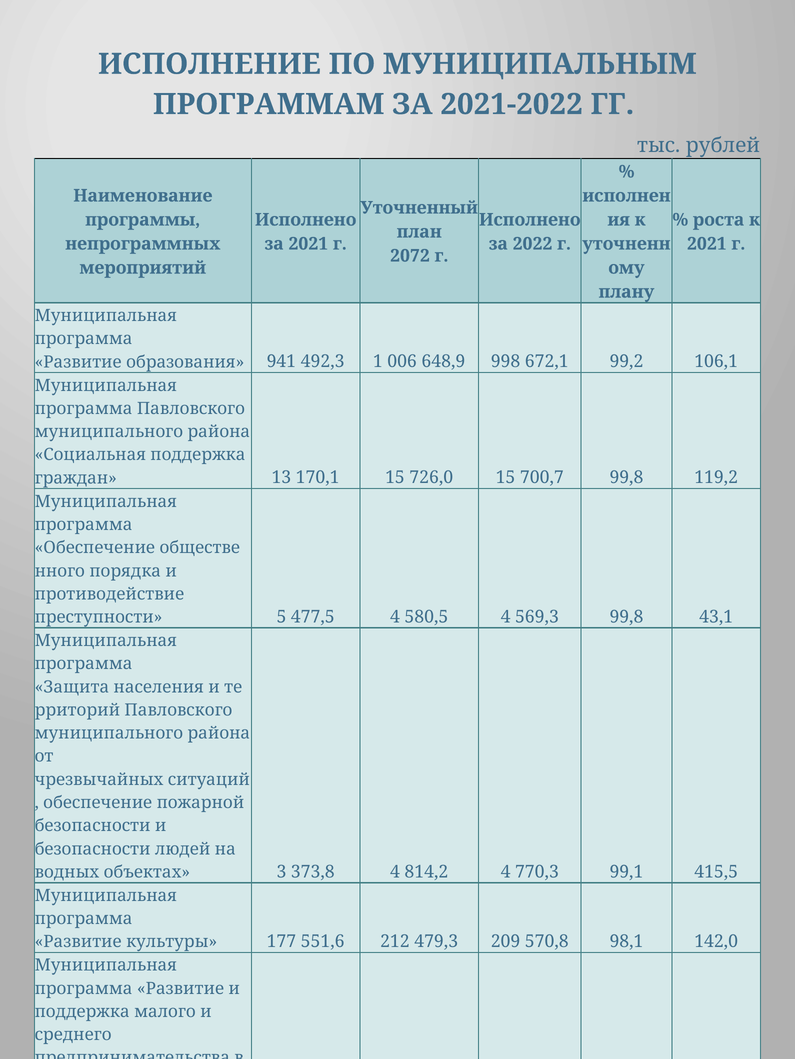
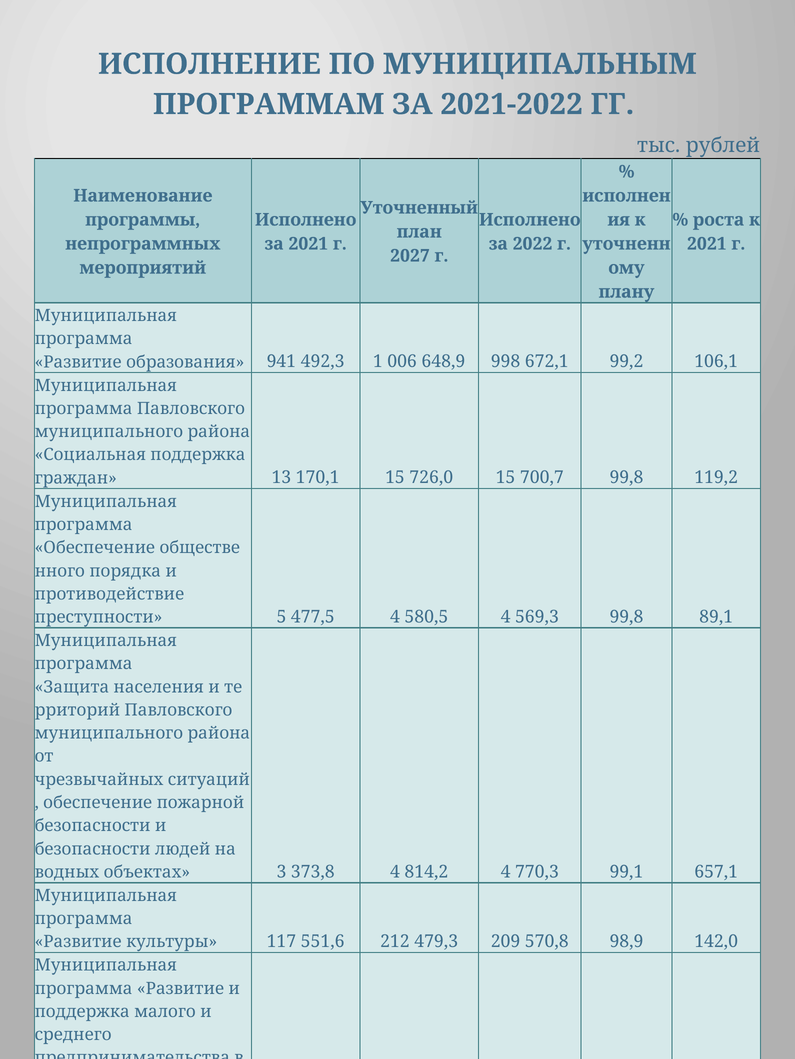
2072: 2072 -> 2027
43,1: 43,1 -> 89,1
415,5: 415,5 -> 657,1
177: 177 -> 117
98,1: 98,1 -> 98,9
